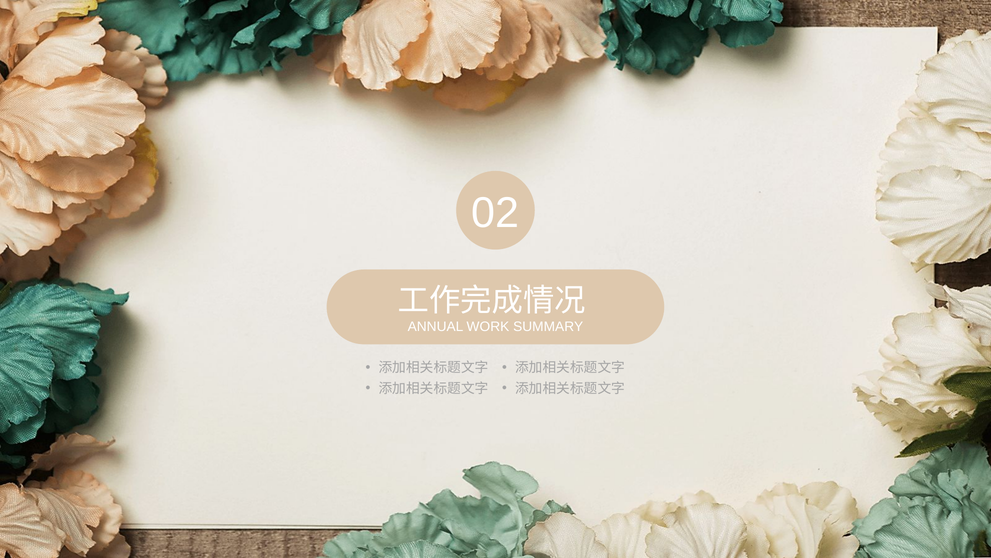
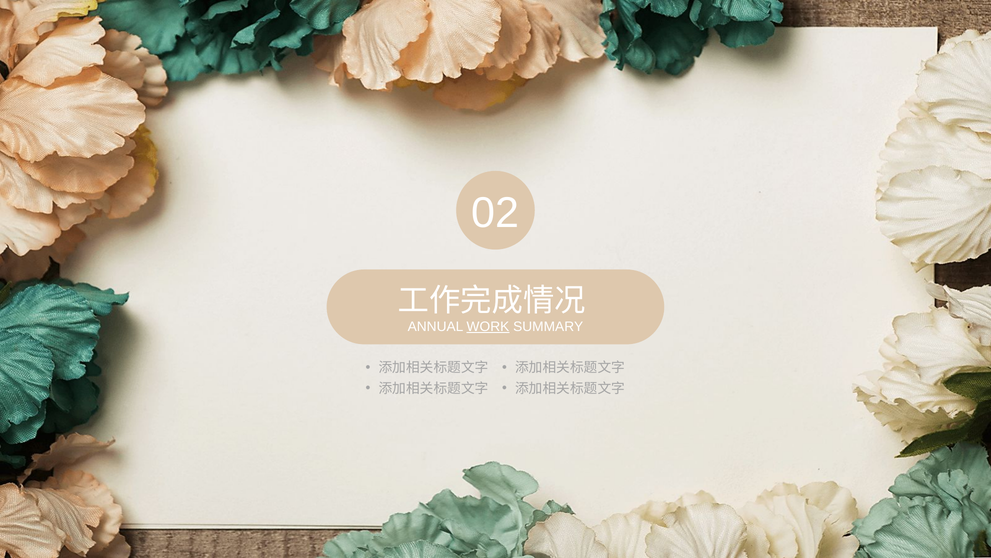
WORK underline: none -> present
